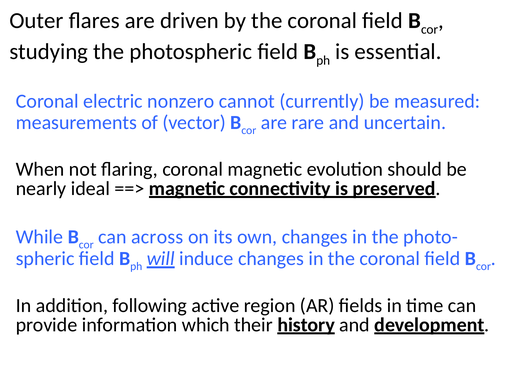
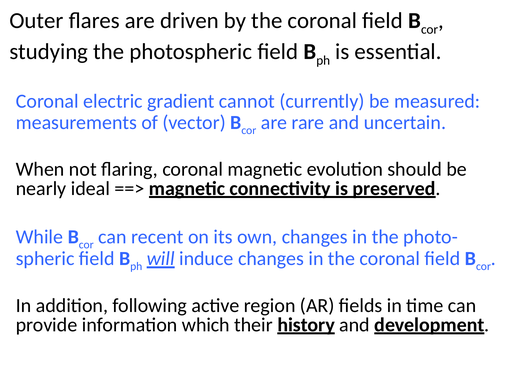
nonzero: nonzero -> gradient
across: across -> recent
